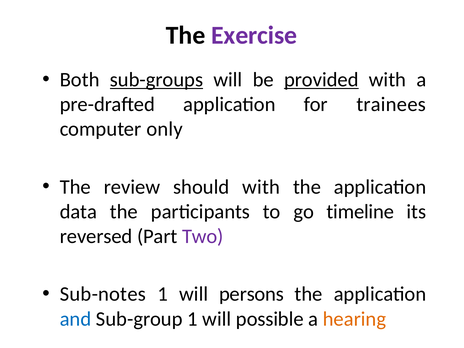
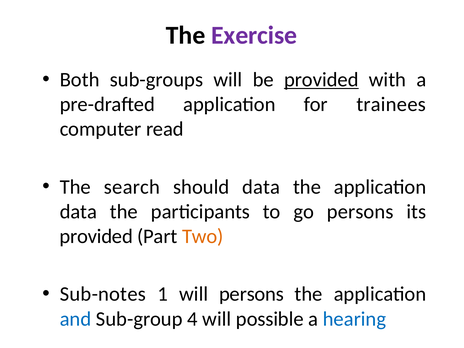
sub-groups underline: present -> none
only: only -> read
review: review -> search
should with: with -> data
go timeline: timeline -> persons
reversed at (96, 236): reversed -> provided
Two colour: purple -> orange
Sub-group 1: 1 -> 4
hearing colour: orange -> blue
